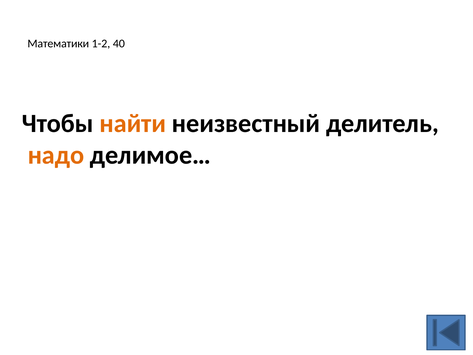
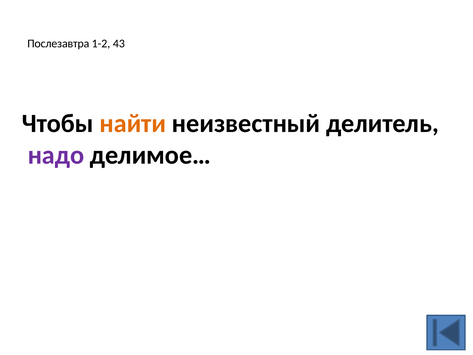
Математики: Математики -> Послезавтра
40: 40 -> 43
надо colour: orange -> purple
